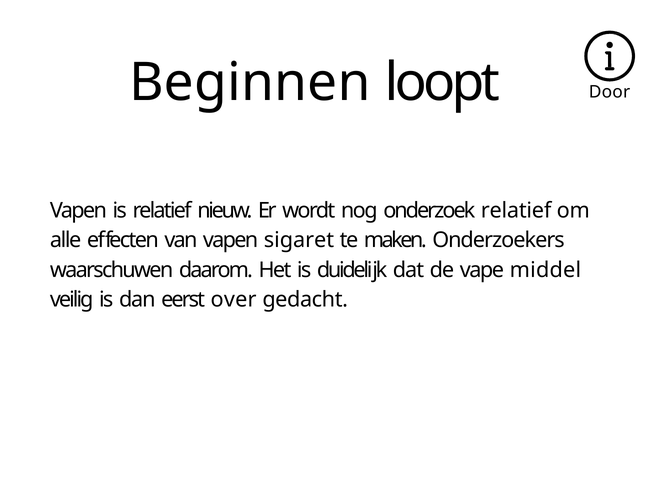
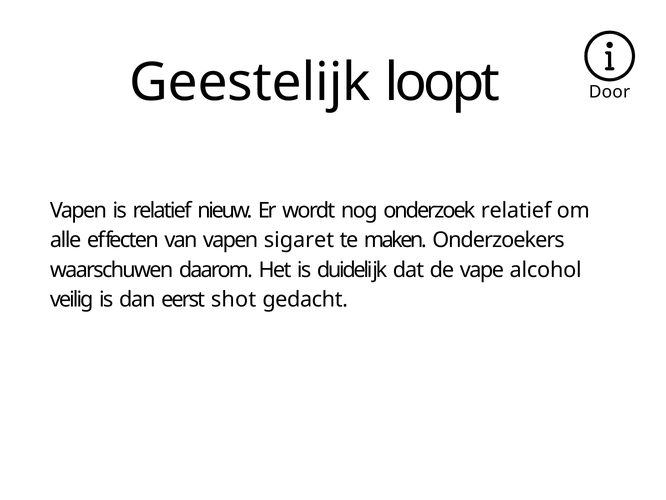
Beginnen: Beginnen -> Geestelĳk
middel: middel -> alcohol
over: over -> shot
